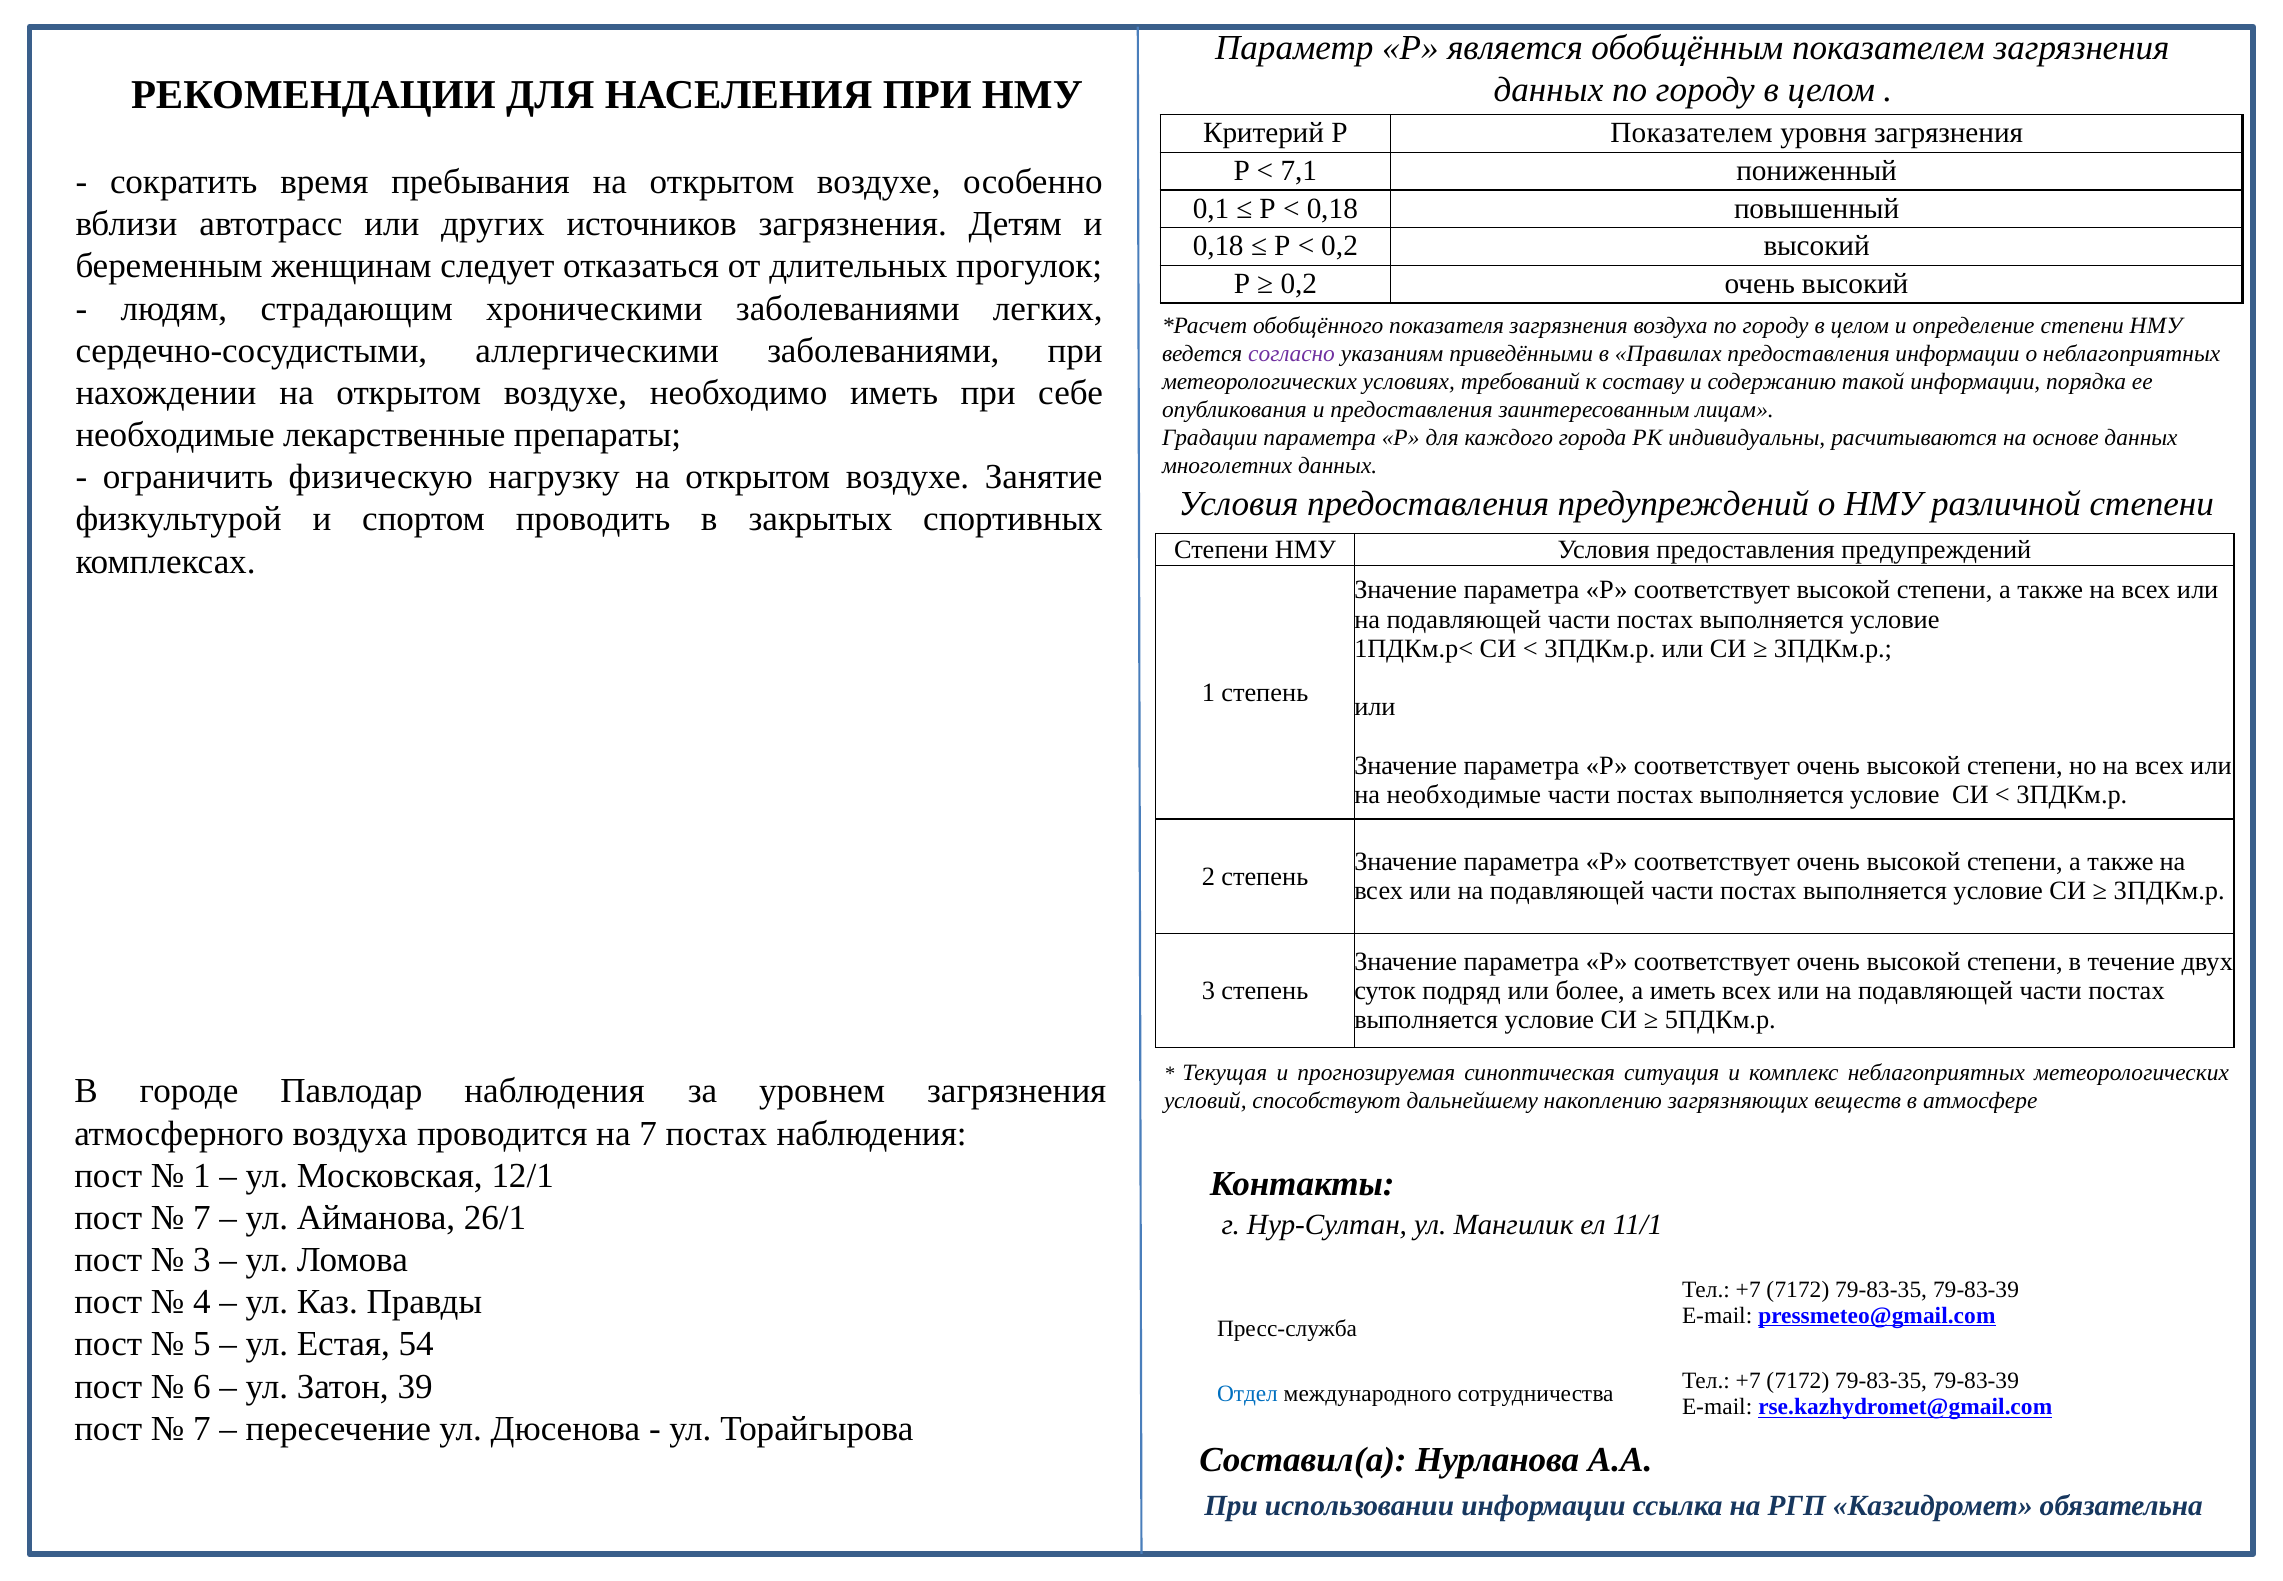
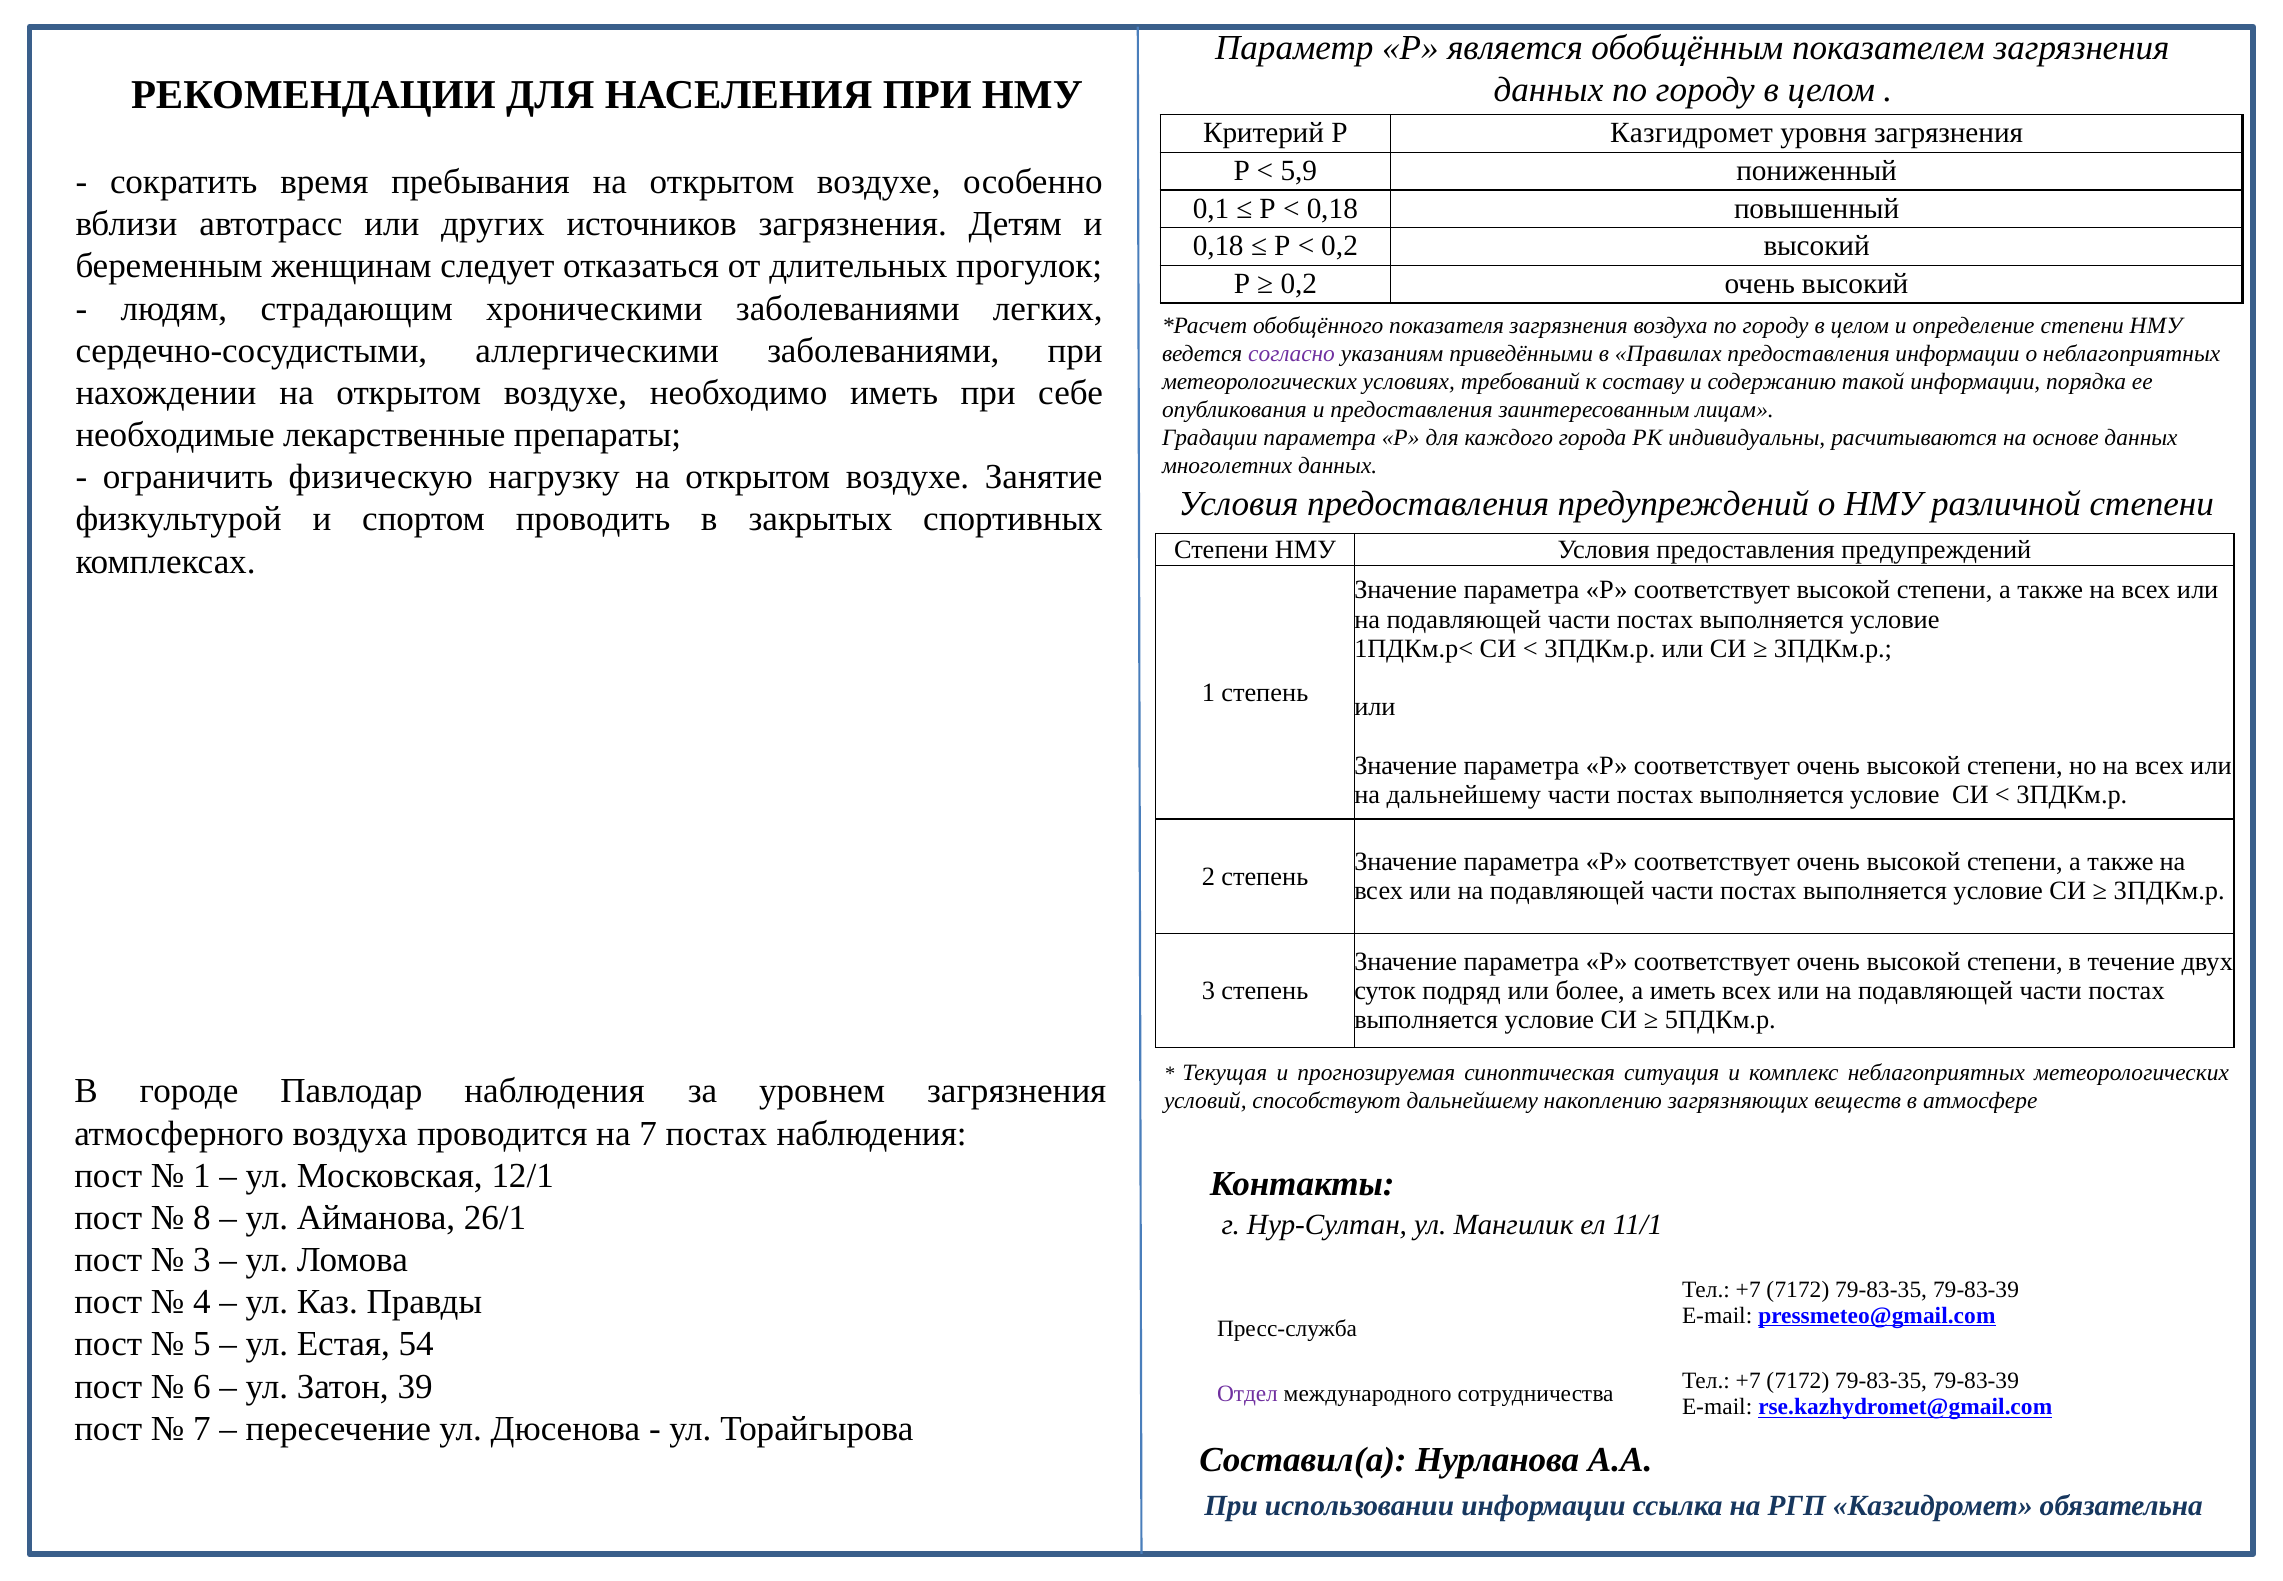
Р Показателем: Показателем -> Казгидромет
7,1: 7,1 -> 5,9
на необходимые: необходимые -> дальнейшему
7 at (202, 1217): 7 -> 8
Отдел colour: blue -> purple
